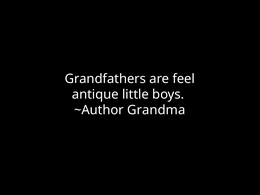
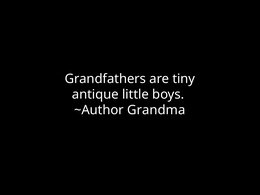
feel: feel -> tiny
